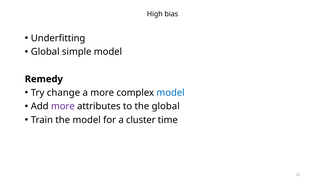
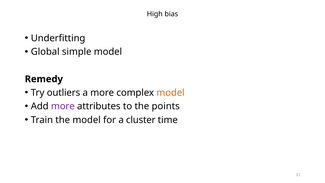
change: change -> outliers
model at (171, 93) colour: blue -> orange
the global: global -> points
